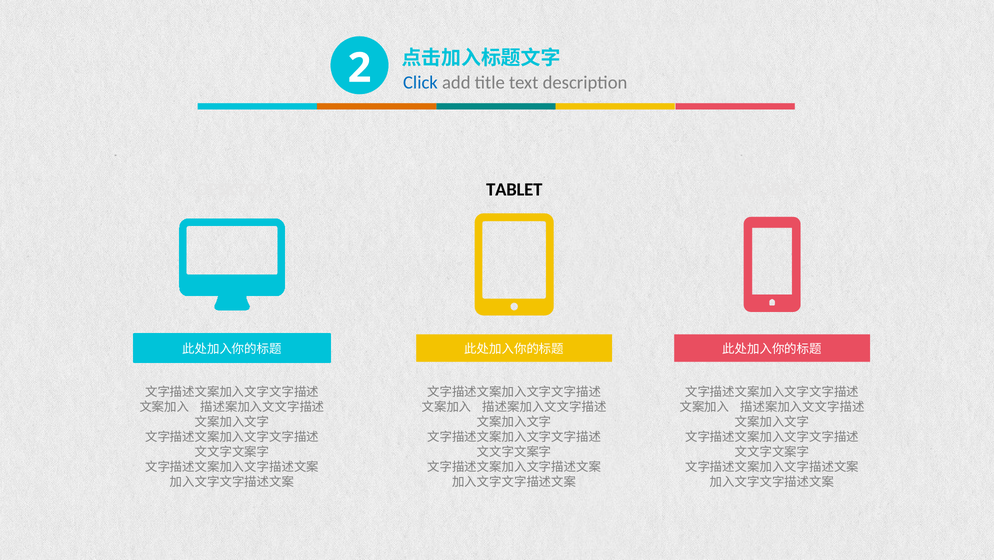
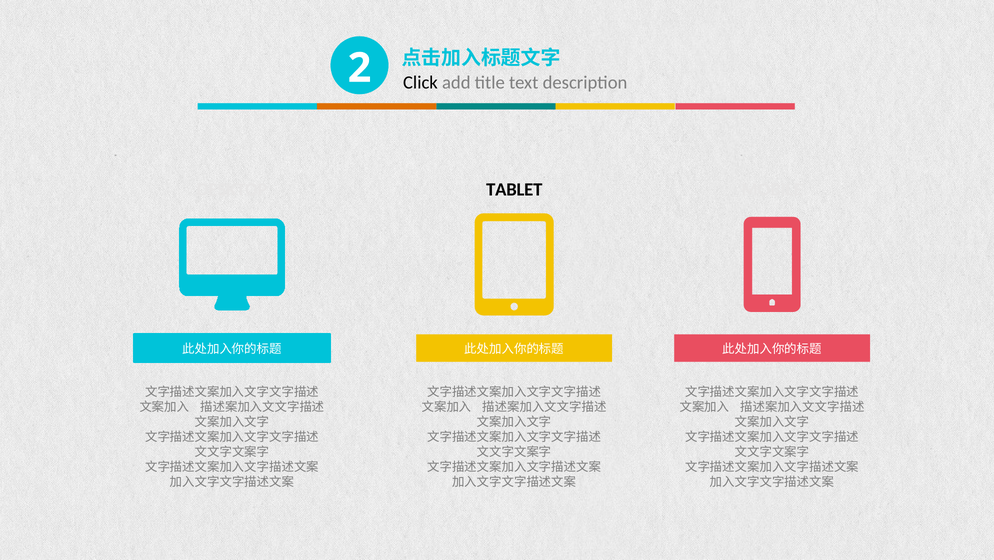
Click colour: blue -> black
